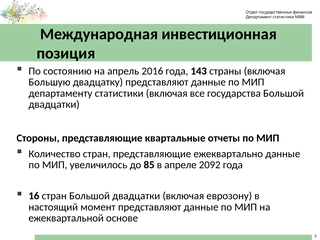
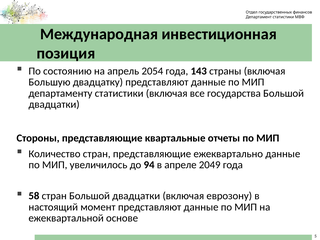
2016: 2016 -> 2054
85: 85 -> 94
2092: 2092 -> 2049
16: 16 -> 58
